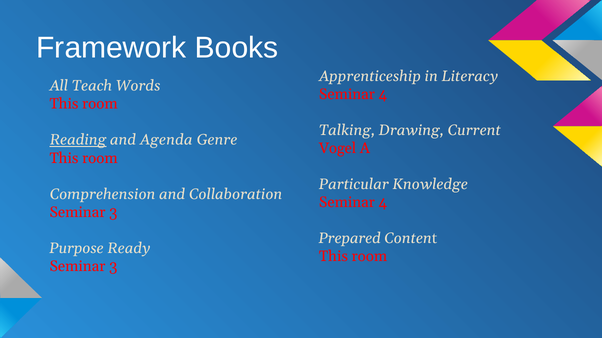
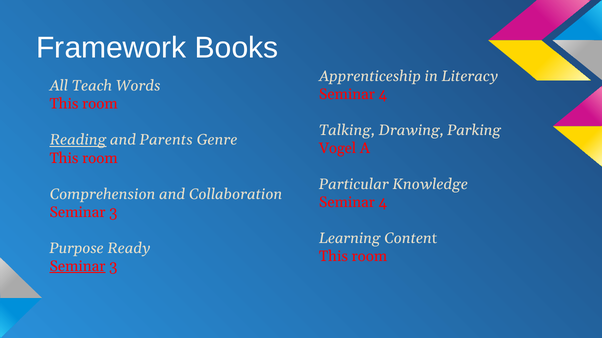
Current: Current -> Parking
Agenda: Agenda -> Parents
Prepared: Prepared -> Learning
Seminar at (77, 267) underline: none -> present
